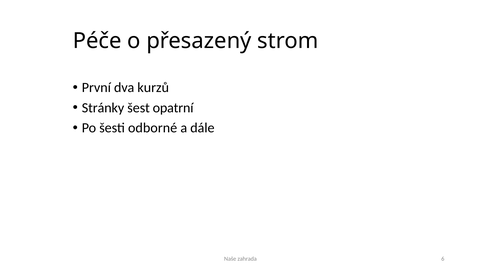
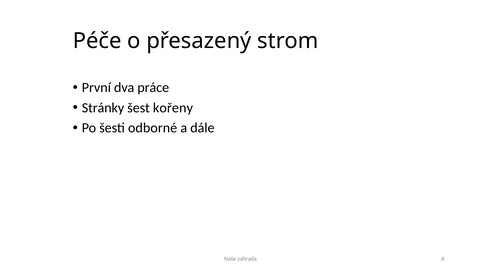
kurzů: kurzů -> práce
opatrní: opatrní -> kořeny
